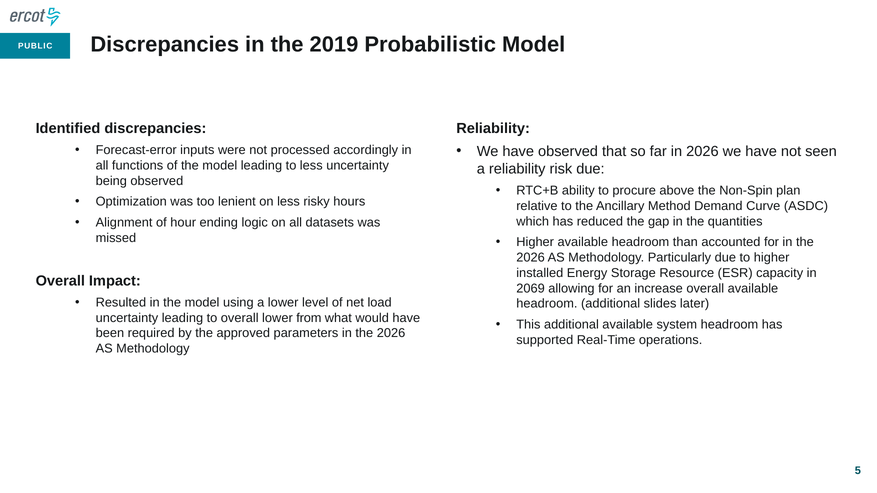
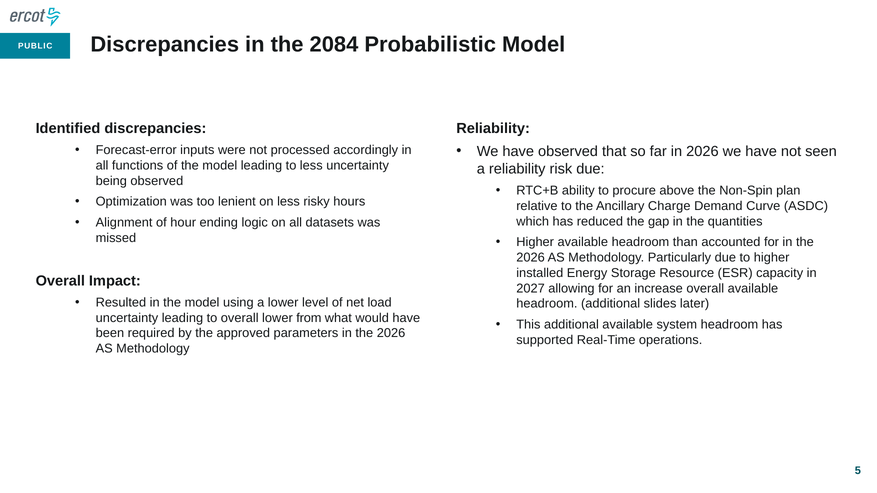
2019: 2019 -> 2084
Method: Method -> Charge
2069: 2069 -> 2027
